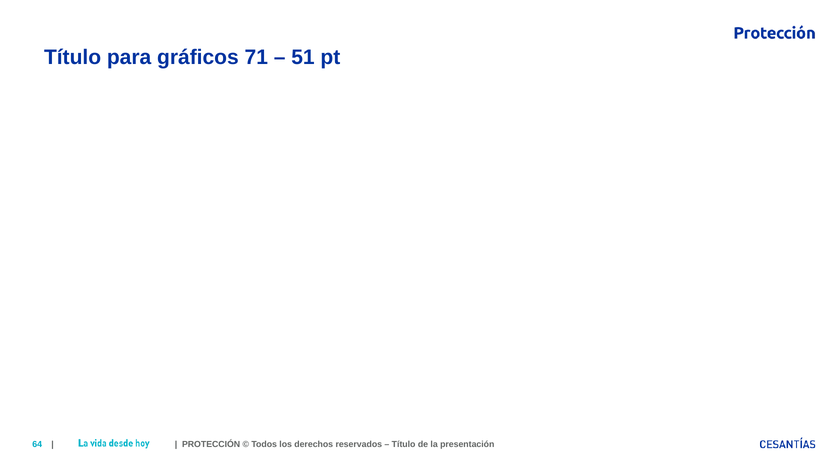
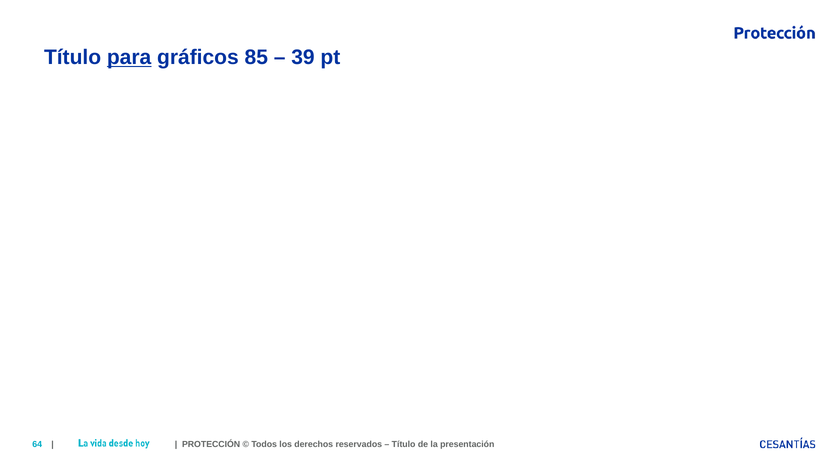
para underline: none -> present
71: 71 -> 85
51: 51 -> 39
